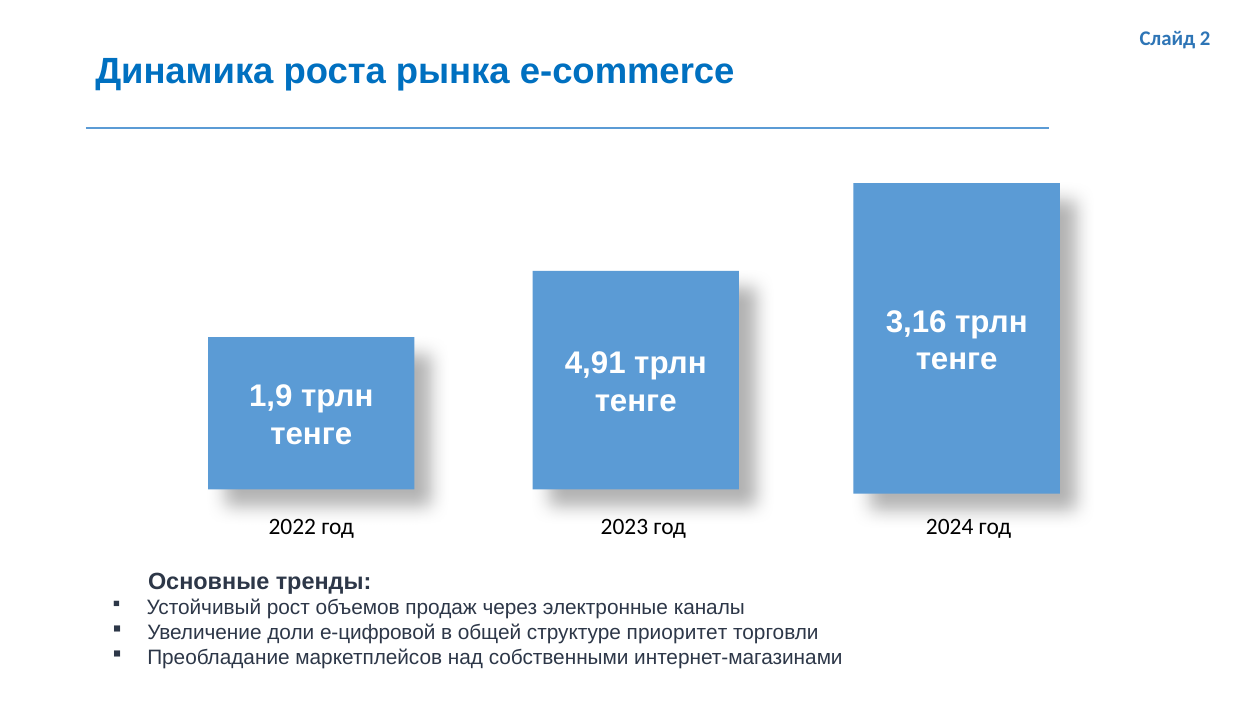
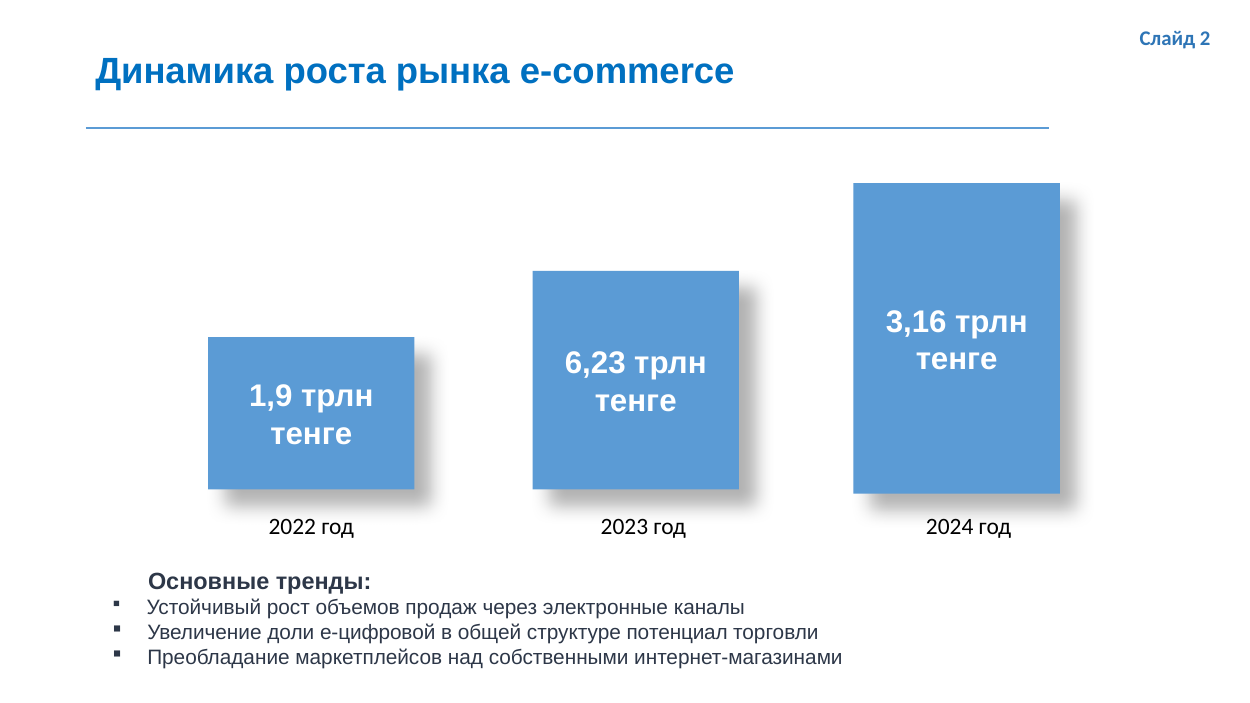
4,91: 4,91 -> 6,23
приоритет: приоритет -> потенциал
